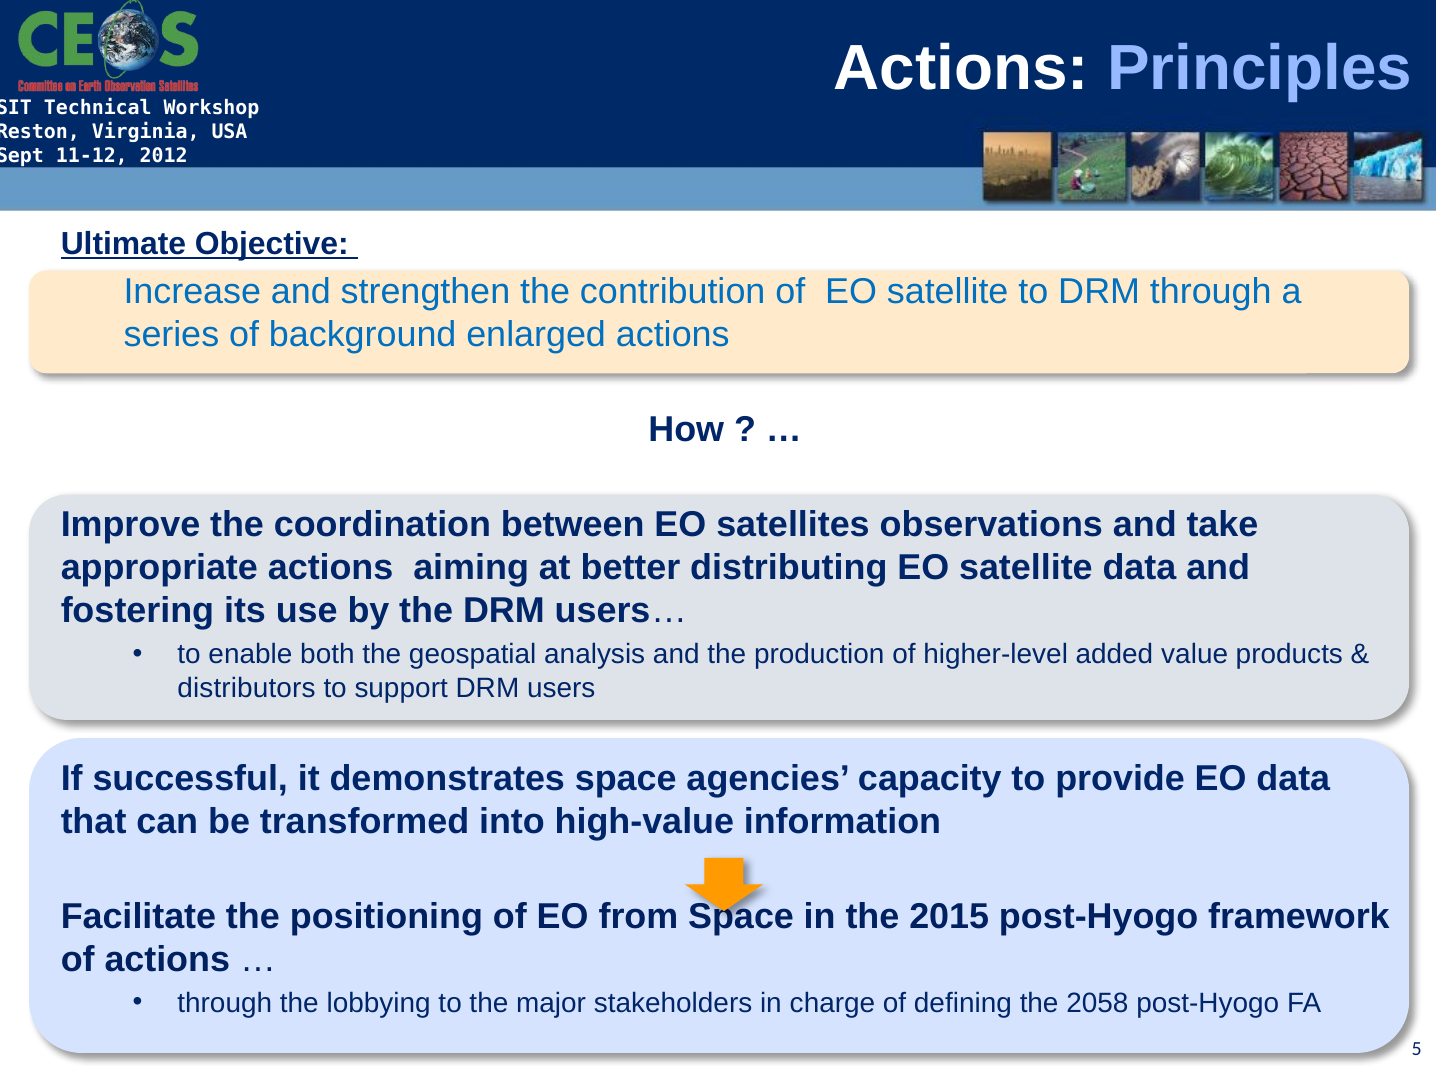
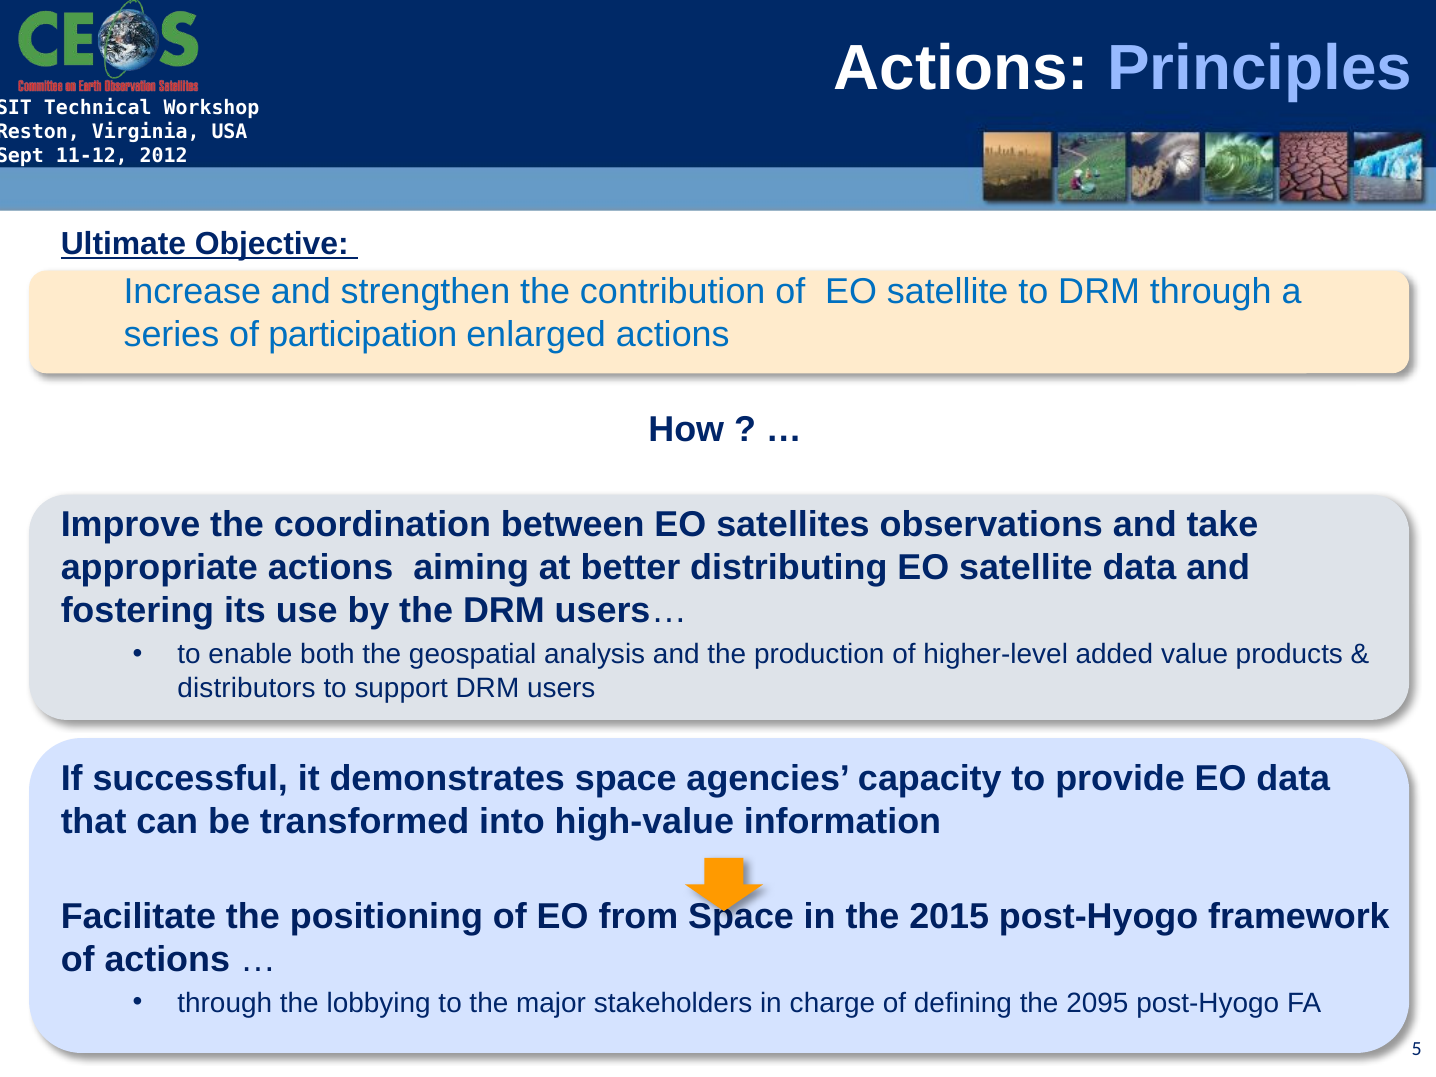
background: background -> participation
2058: 2058 -> 2095
